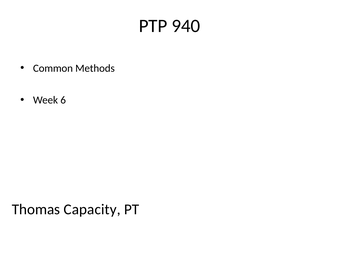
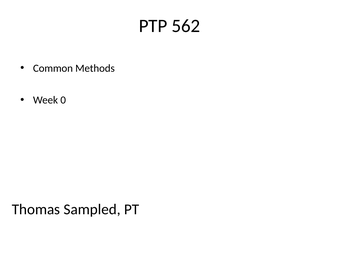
940: 940 -> 562
6: 6 -> 0
Capacity: Capacity -> Sampled
